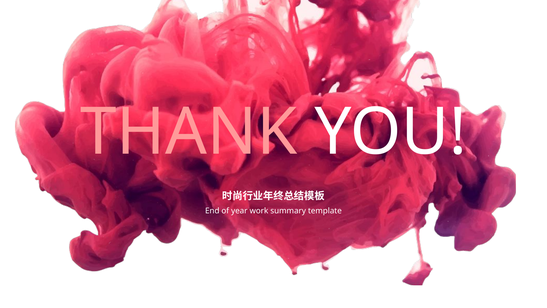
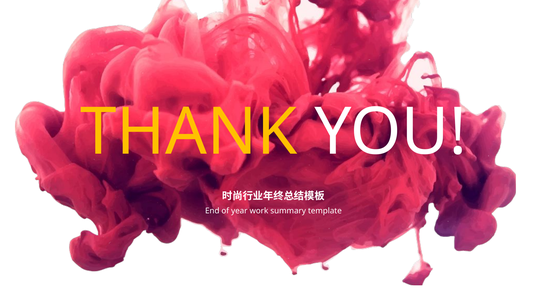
THANK colour: pink -> yellow
